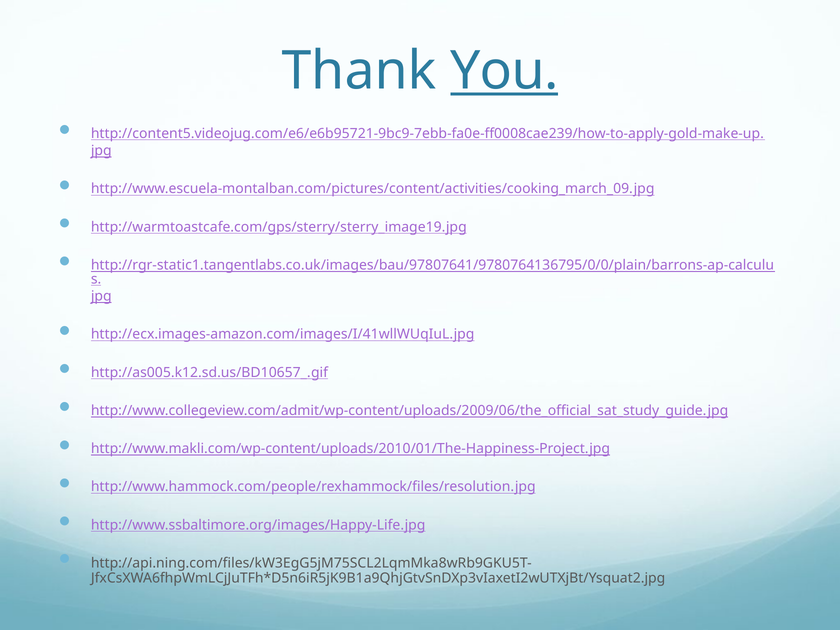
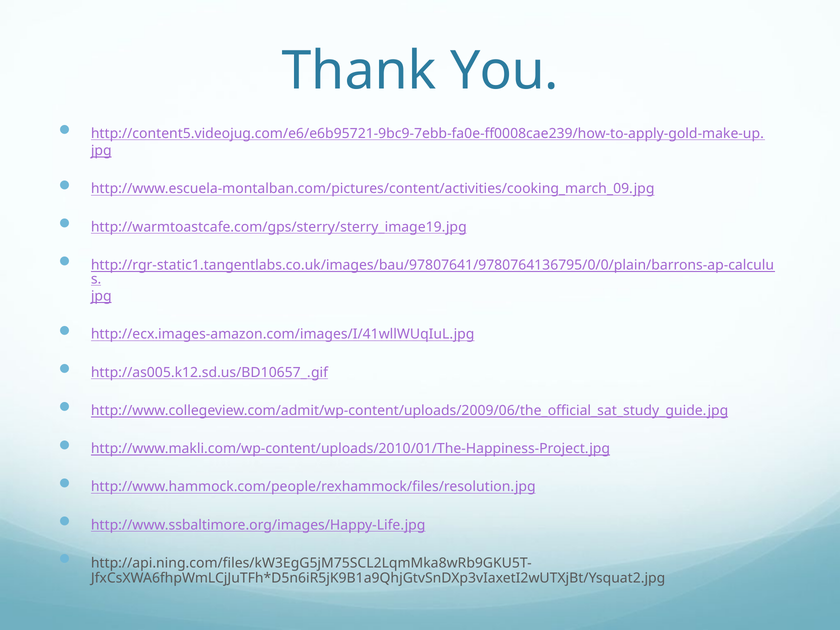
You underline: present -> none
